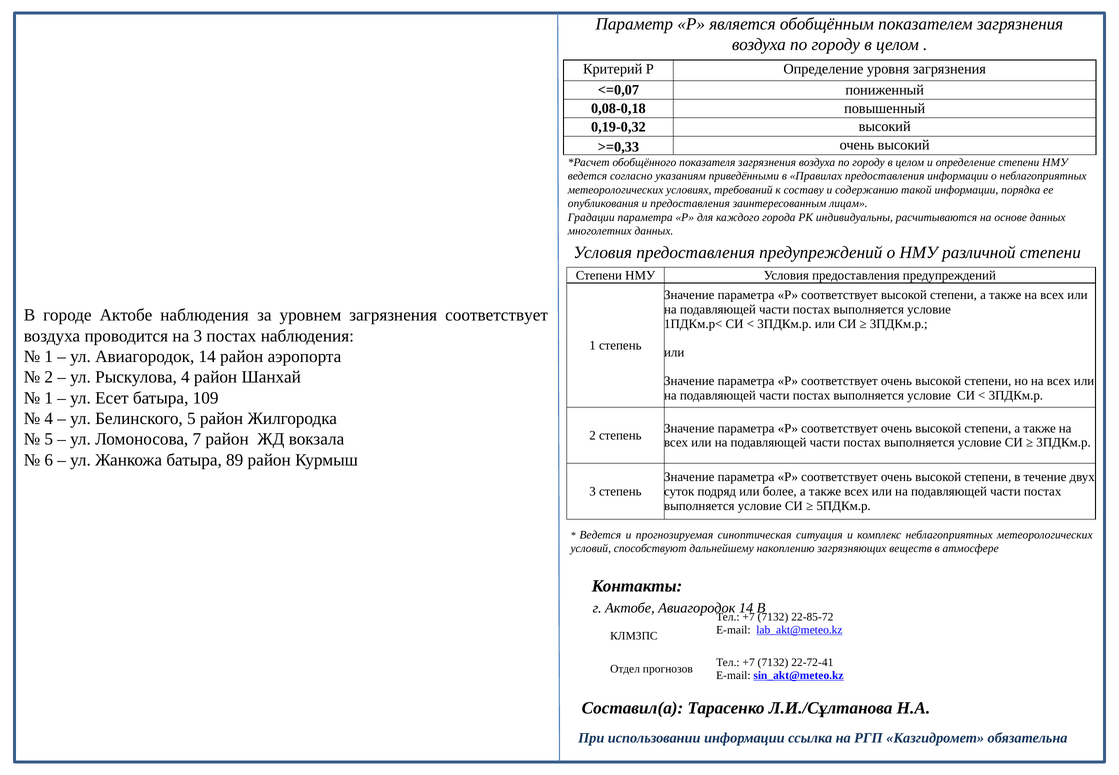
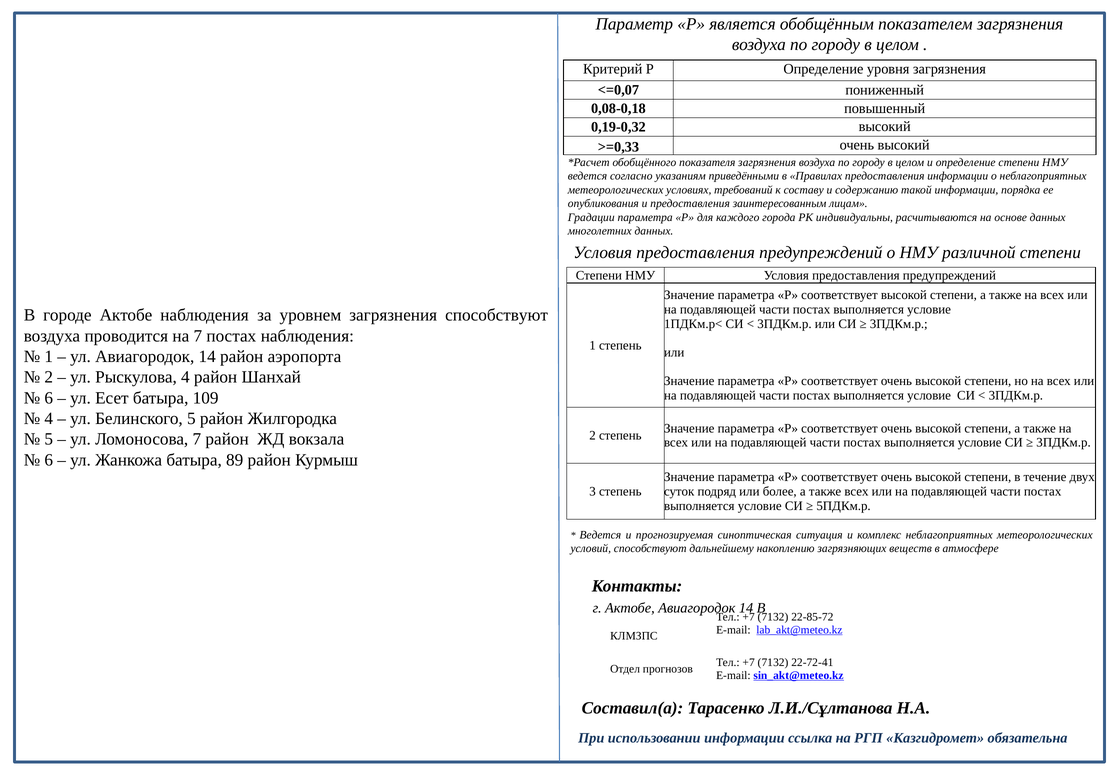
загрязнения соответствует: соответствует -> способствуют
на 3: 3 -> 7
1 at (49, 398): 1 -> 6
